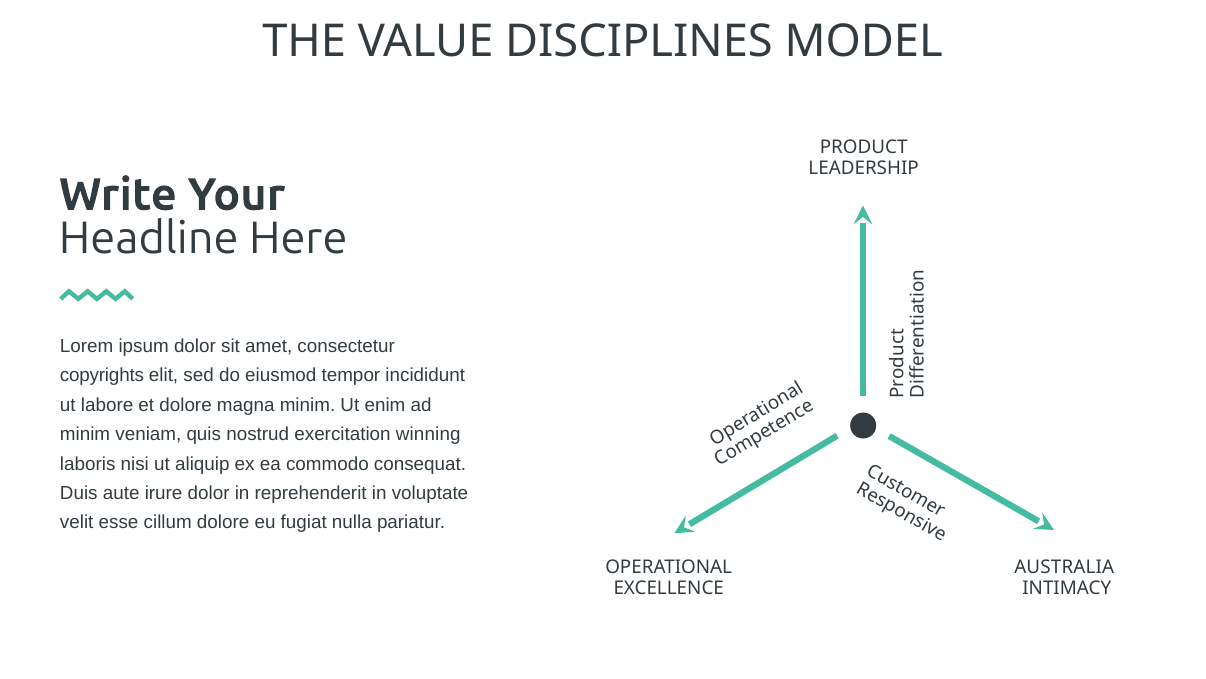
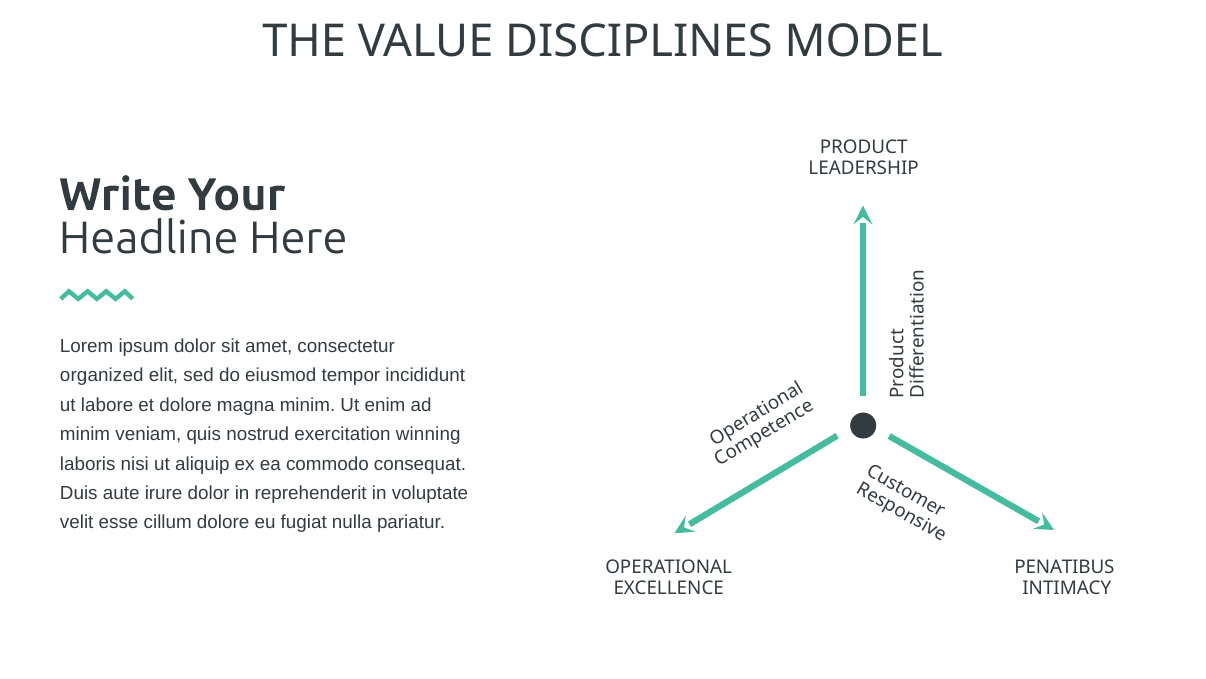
copyrights: copyrights -> organized
AUSTRALIA: AUSTRALIA -> PENATIBUS
